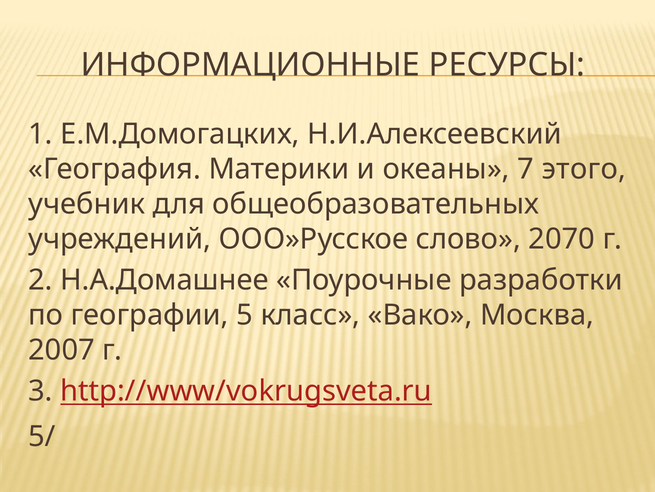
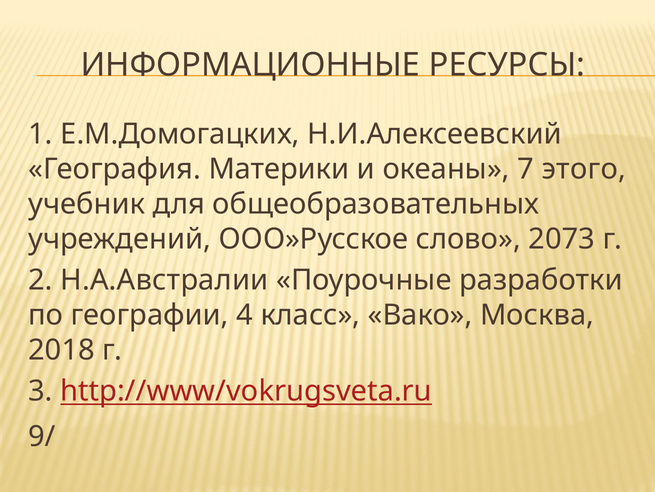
2070: 2070 -> 2073
Н.А.Домашнее: Н.А.Домашнее -> Н.А.Австралии
5: 5 -> 4
2007: 2007 -> 2018
5/: 5/ -> 9/
